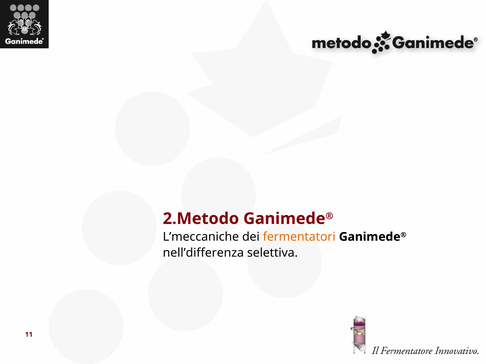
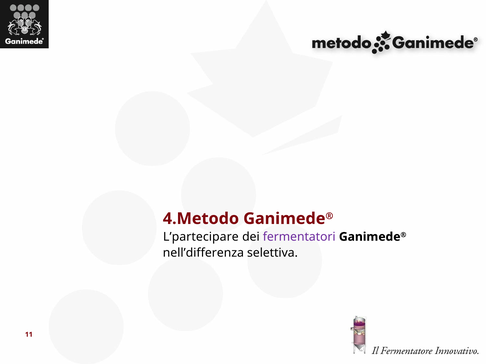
2.Metodo: 2.Metodo -> 4.Metodo
L’meccaniche: L’meccaniche -> L’partecipare
fermentatori colour: orange -> purple
